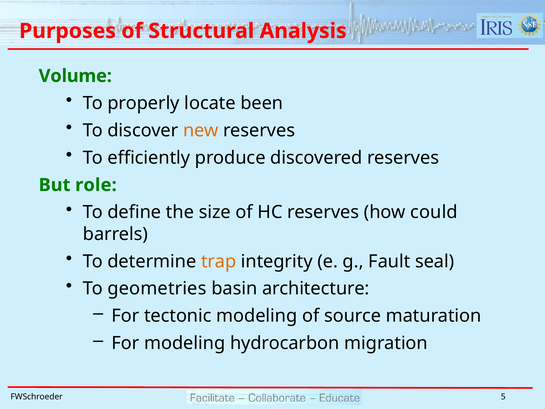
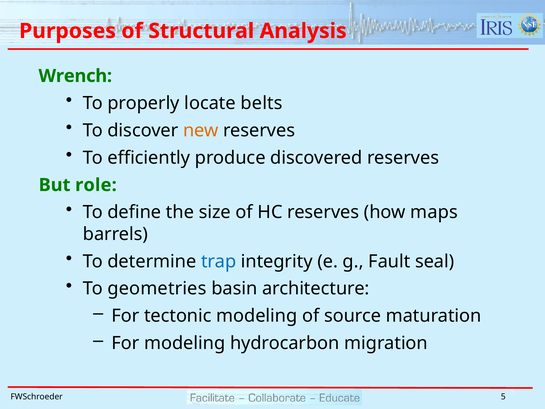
Volume: Volume -> Wrench
been: been -> belts
could: could -> maps
trap colour: orange -> blue
